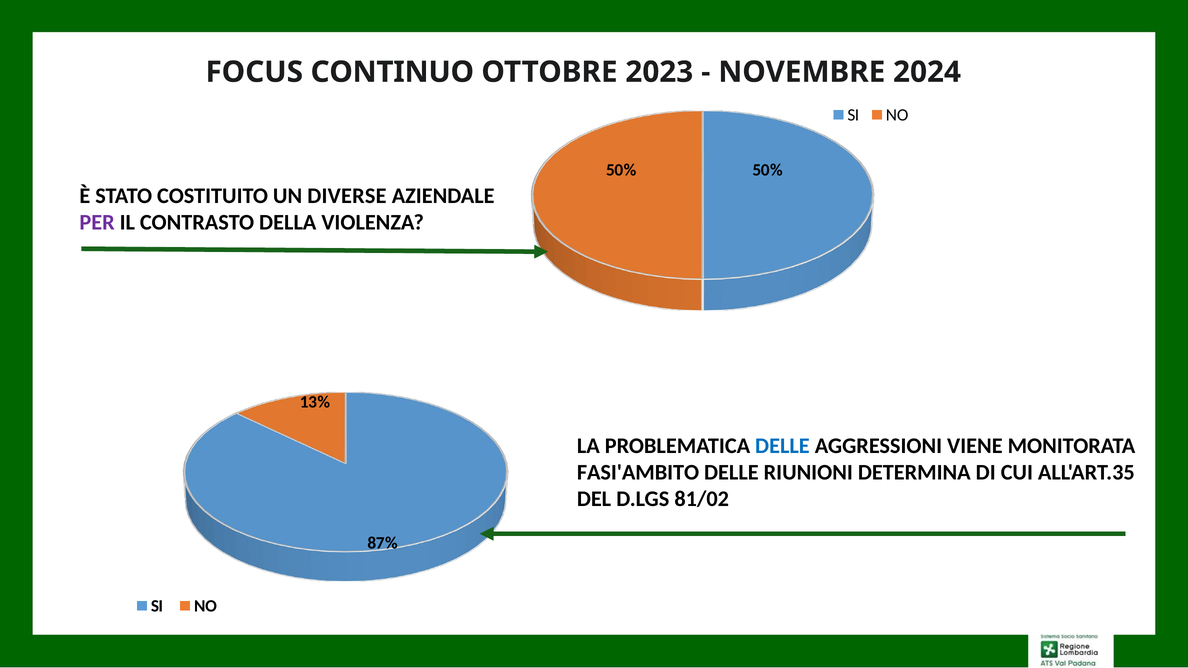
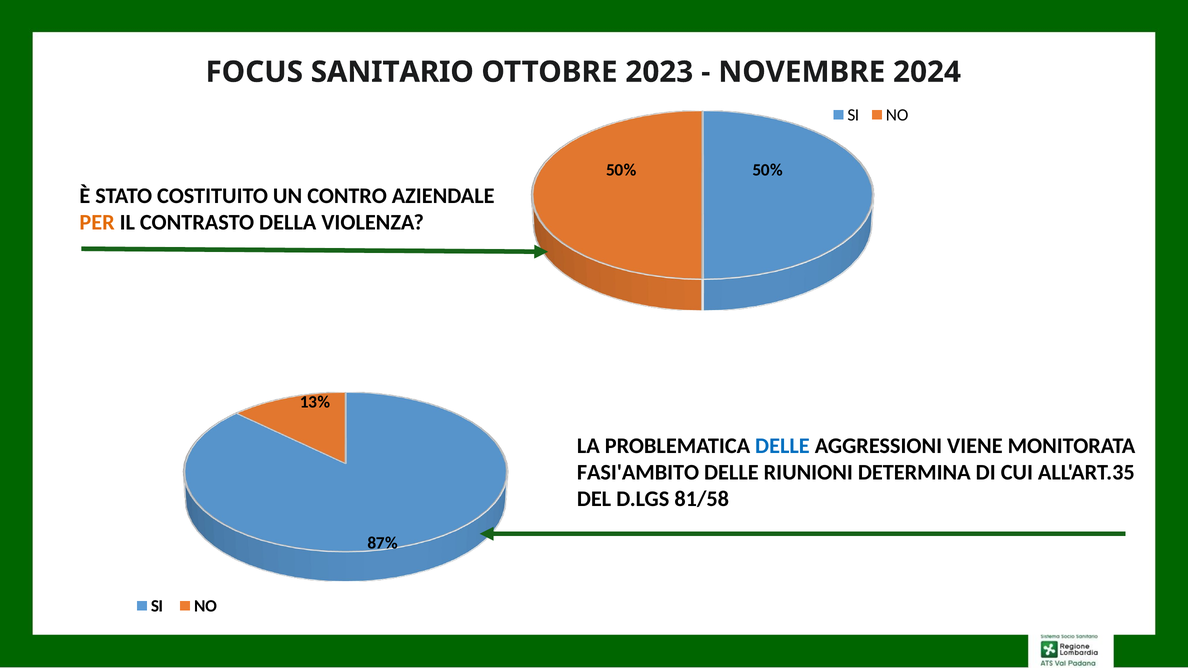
CONTINUO: CONTINUO -> SANITARIO
DIVERSE: DIVERSE -> CONTRO
PER colour: purple -> orange
81/02: 81/02 -> 81/58
